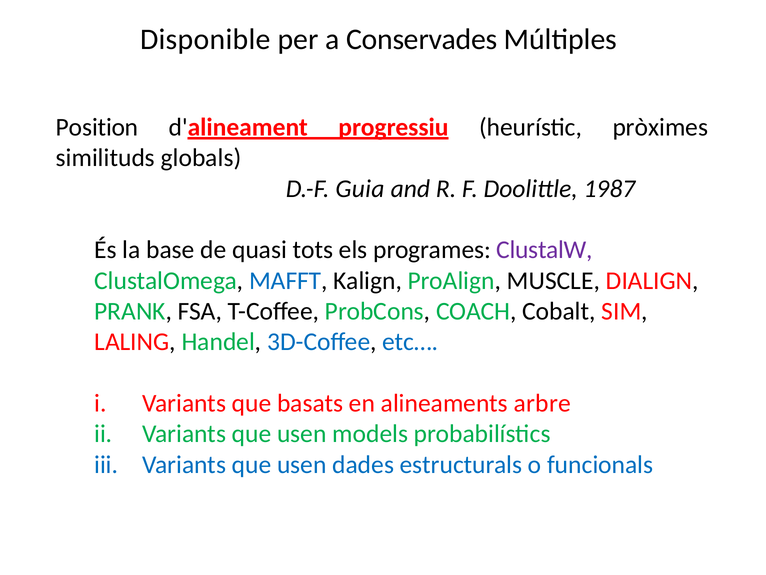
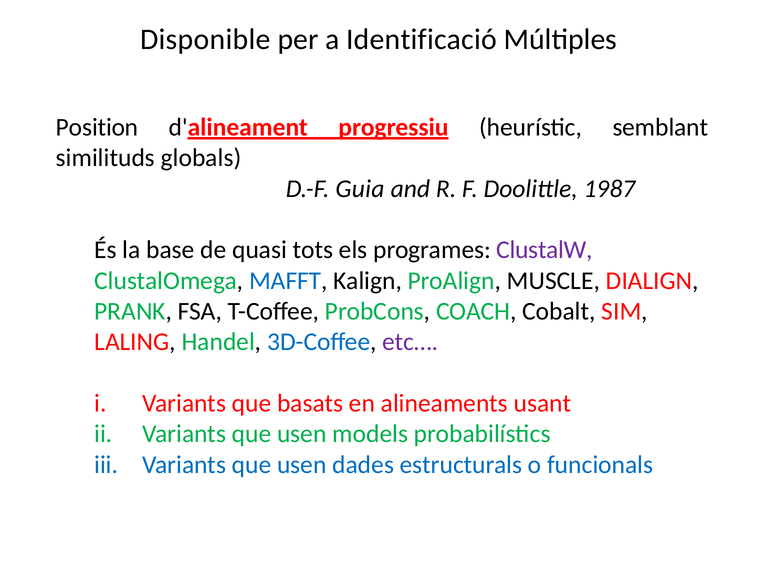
Conservades: Conservades -> Identificació
pròximes: pròximes -> semblant
etc… colour: blue -> purple
arbre: arbre -> usant
